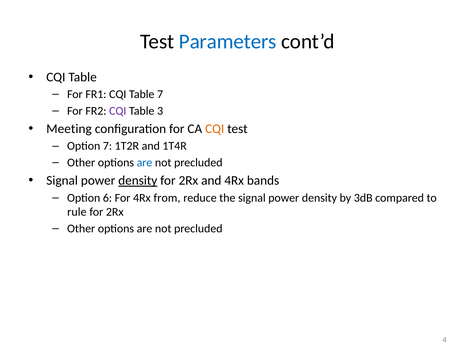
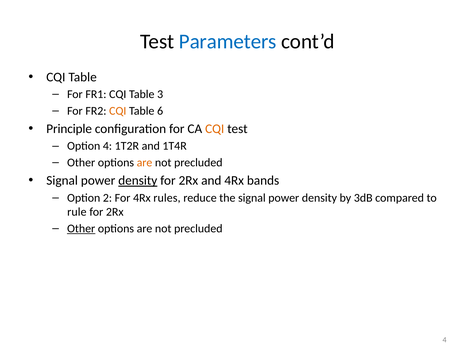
Table 7: 7 -> 3
CQI at (118, 111) colour: purple -> orange
3: 3 -> 6
Meeting: Meeting -> Principle
Option 7: 7 -> 4
are at (145, 163) colour: blue -> orange
6: 6 -> 2
from: from -> rules
Other at (81, 229) underline: none -> present
